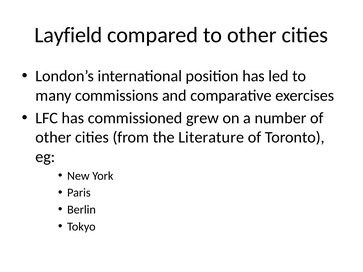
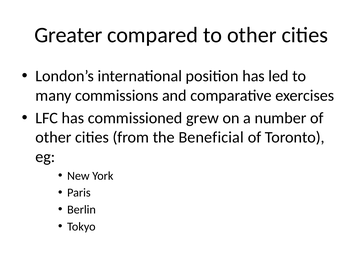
Layfield: Layfield -> Greater
Literature: Literature -> Beneficial
